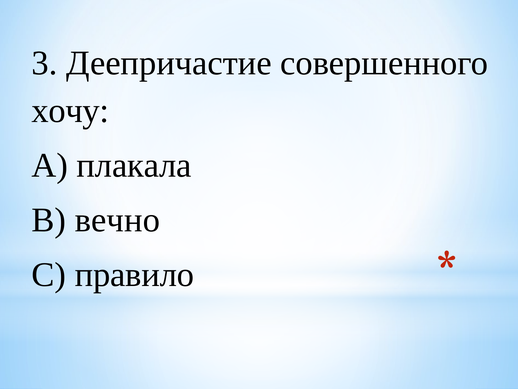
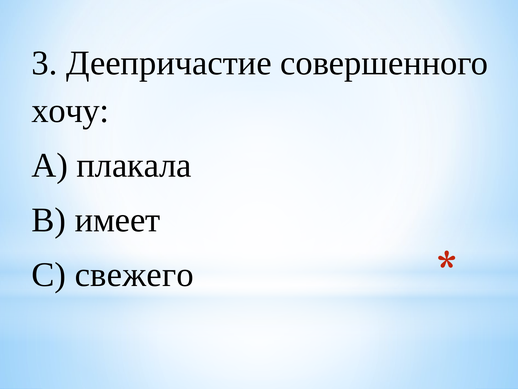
вечно: вечно -> имеет
правило: правило -> свежего
